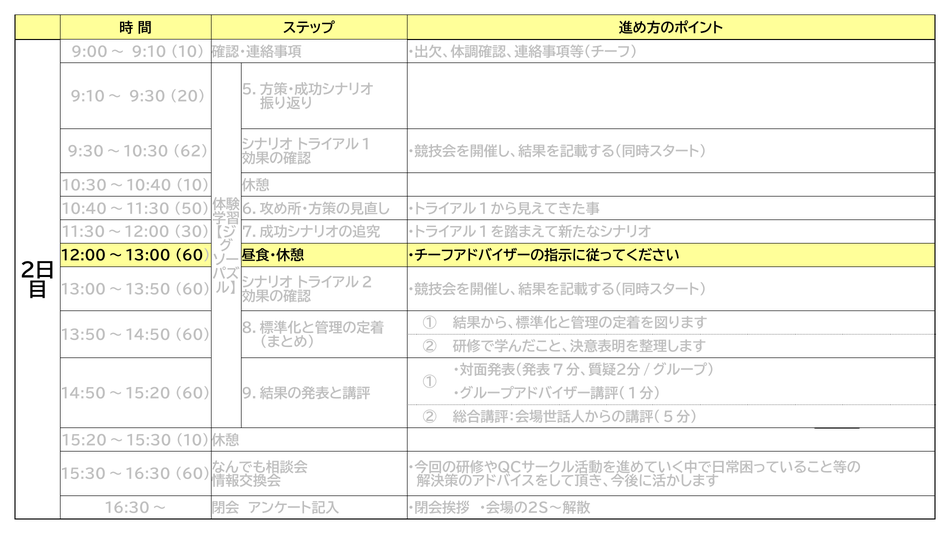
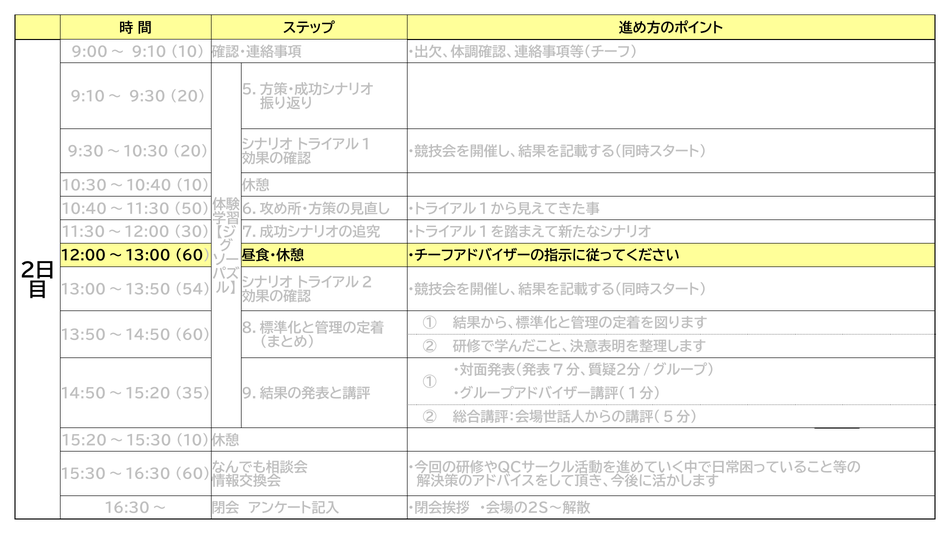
9:30～10:30 62: 62 -> 20
13:00～13:50 60: 60 -> 54
14:50～15:20 60: 60 -> 35
